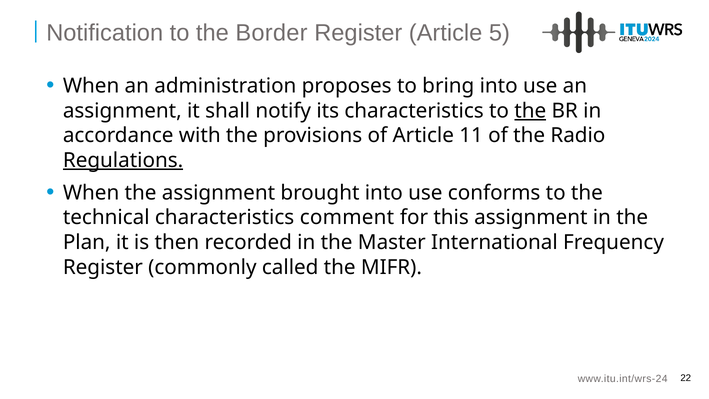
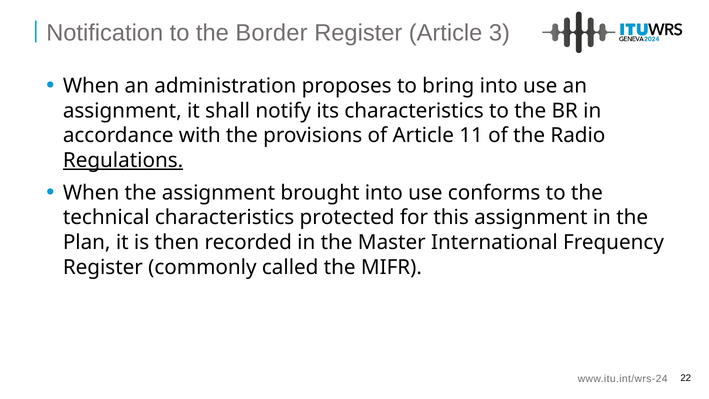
5: 5 -> 3
the at (530, 111) underline: present -> none
comment: comment -> protected
